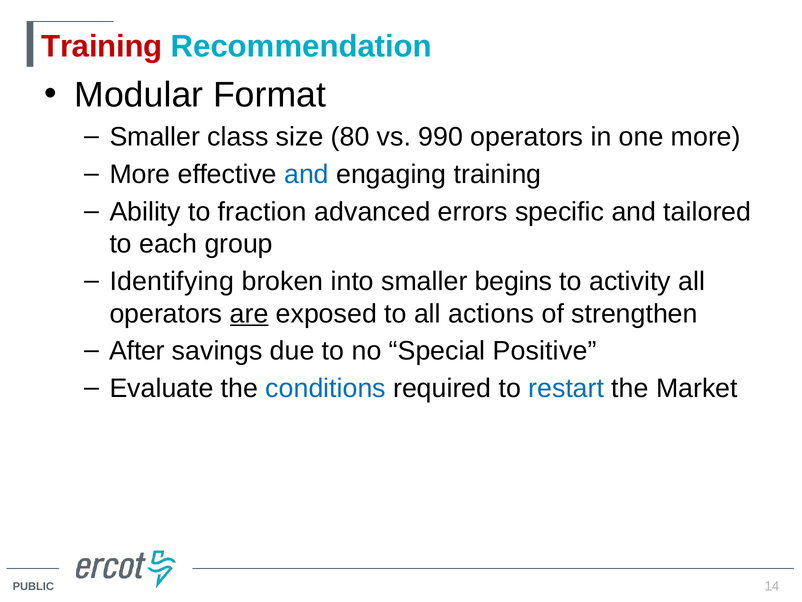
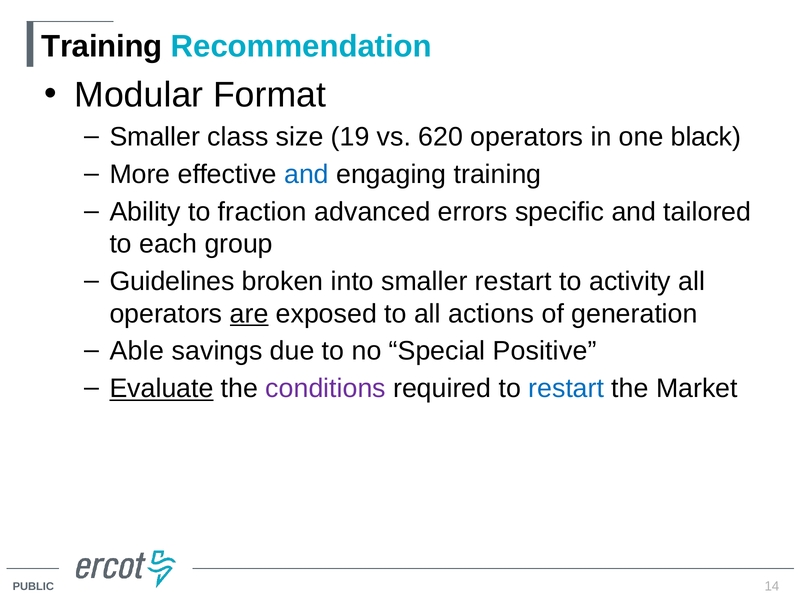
Training at (102, 46) colour: red -> black
80: 80 -> 19
990: 990 -> 620
one more: more -> black
Identifying: Identifying -> Guidelines
smaller begins: begins -> restart
strengthen: strengthen -> generation
After: After -> Able
Evaluate underline: none -> present
conditions colour: blue -> purple
